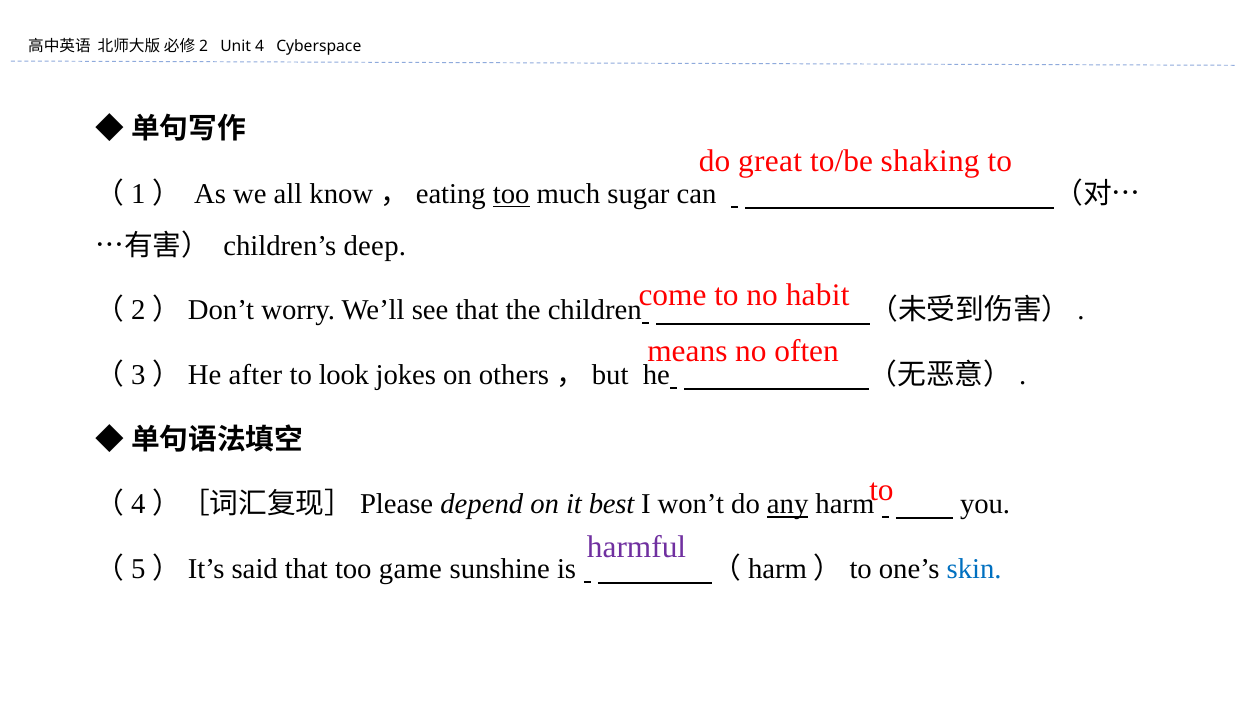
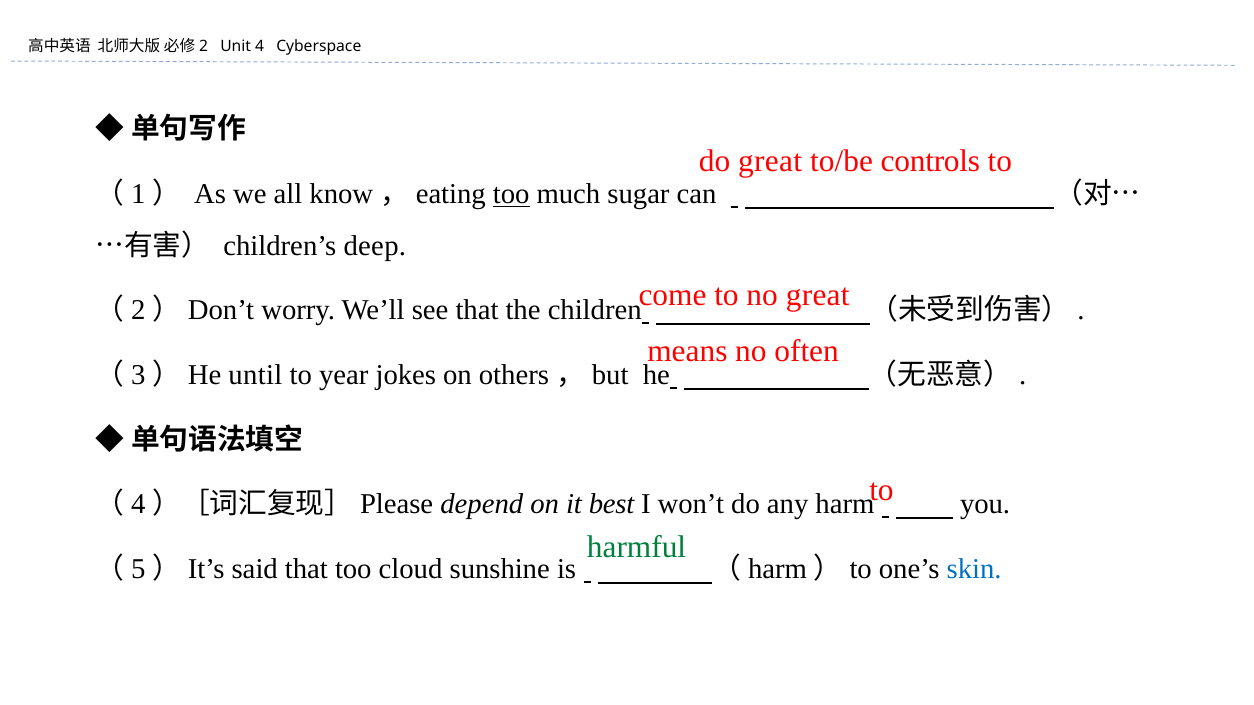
shaking: shaking -> controls
no habit: habit -> great
after: after -> until
look: look -> year
any underline: present -> none
harmful colour: purple -> green
game: game -> cloud
